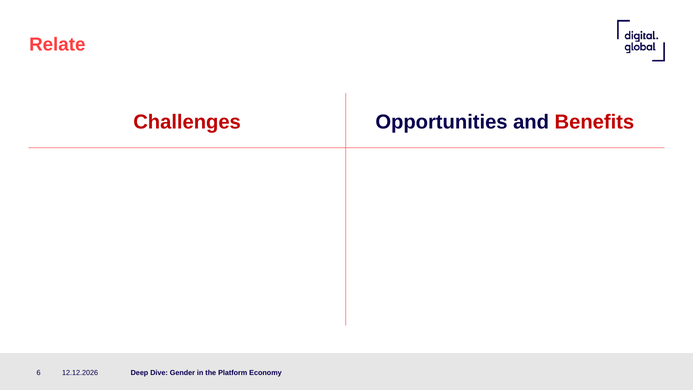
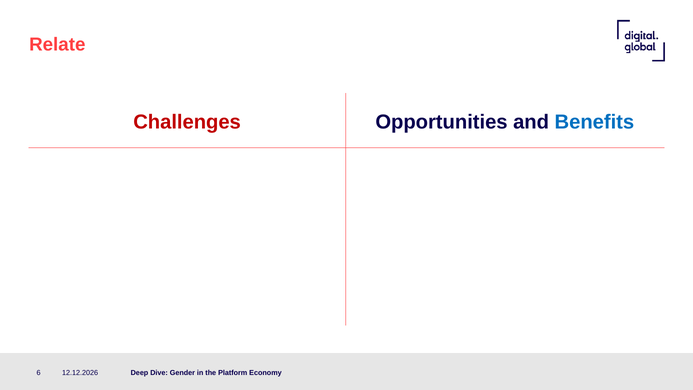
Benefits colour: red -> blue
